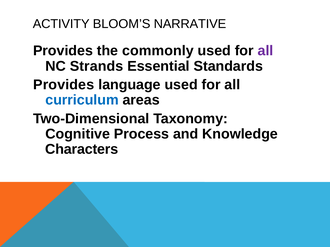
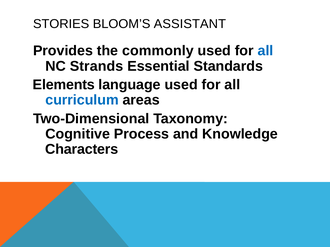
ACTIVITY: ACTIVITY -> STORIES
NARRATIVE: NARRATIVE -> ASSISTANT
all at (266, 51) colour: purple -> blue
Provides at (64, 85): Provides -> Elements
